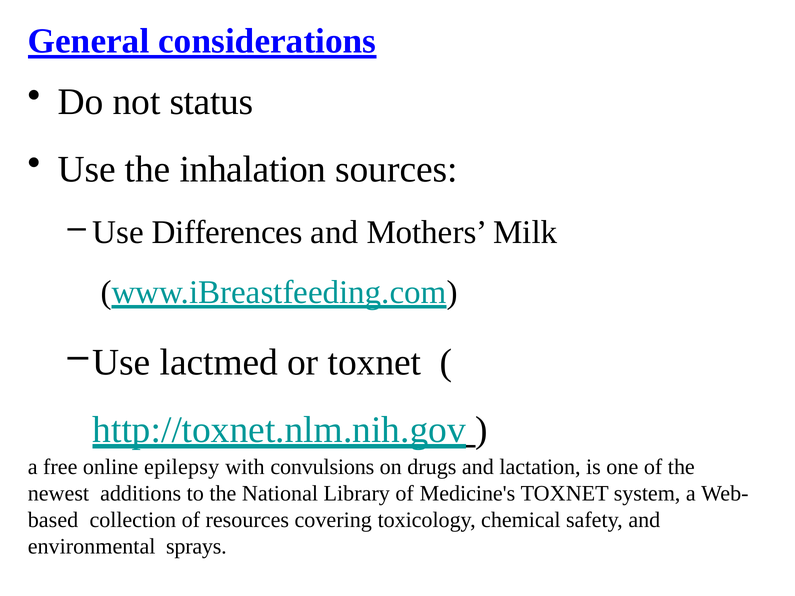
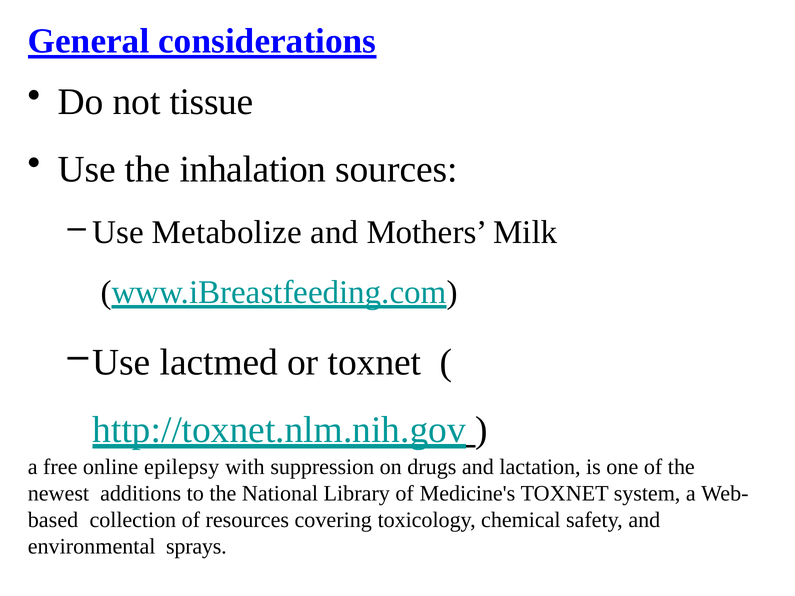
status: status -> tissue
Differences: Differences -> Metabolize
convulsions: convulsions -> suppression
